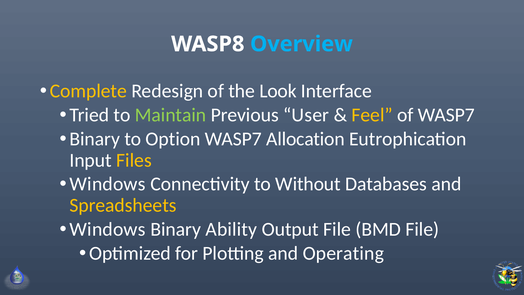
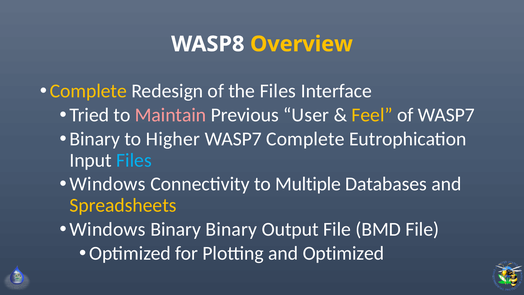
Overview colour: light blue -> yellow
the Look: Look -> Files
Maintain colour: light green -> pink
Option: Option -> Higher
WASP7 Allocation: Allocation -> Complete
Files at (134, 160) colour: yellow -> light blue
Without: Without -> Multiple
Binary Ability: Ability -> Binary
and Operating: Operating -> Optimized
